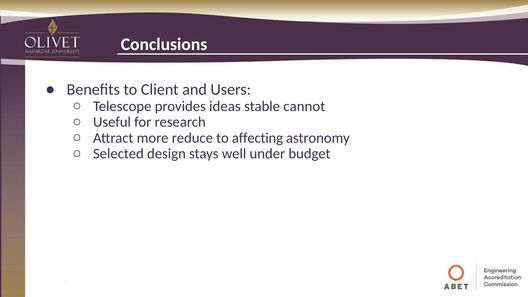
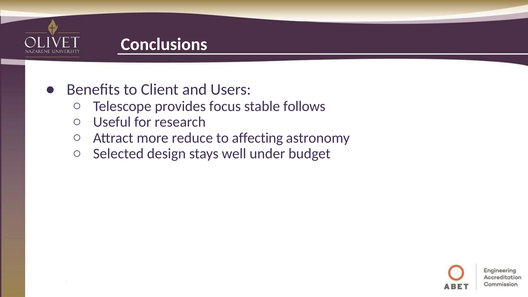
ideas: ideas -> focus
cannot: cannot -> follows
